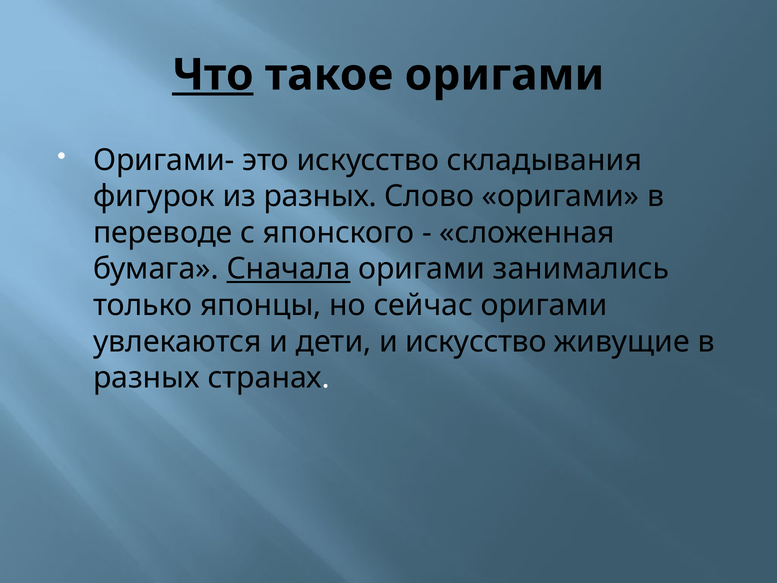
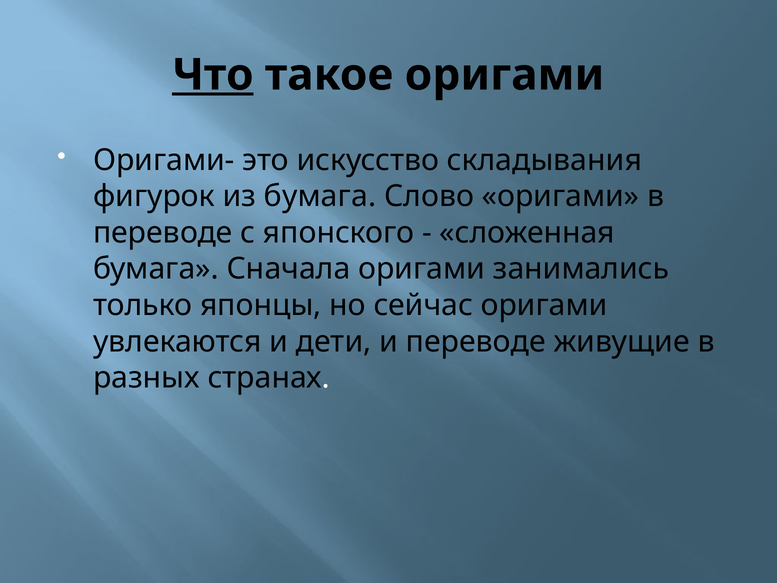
из разных: разных -> бумага
Сначала underline: present -> none
и искусство: искусство -> переводе
